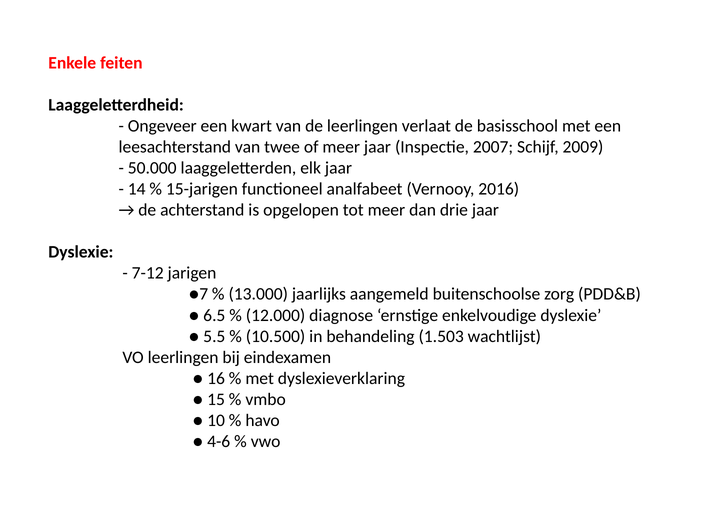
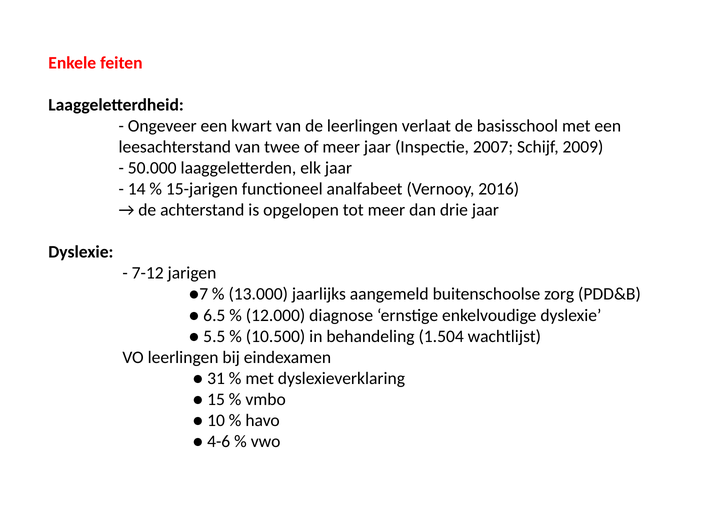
1.503: 1.503 -> 1.504
16: 16 -> 31
